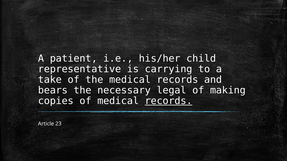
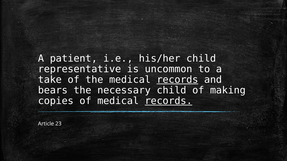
carrying: carrying -> uncommon
records at (177, 80) underline: none -> present
necessary legal: legal -> child
